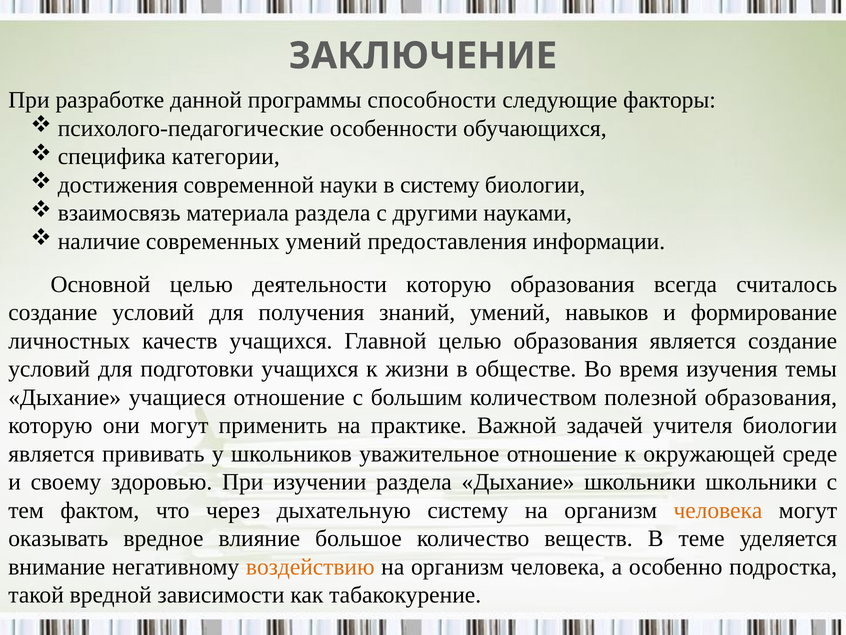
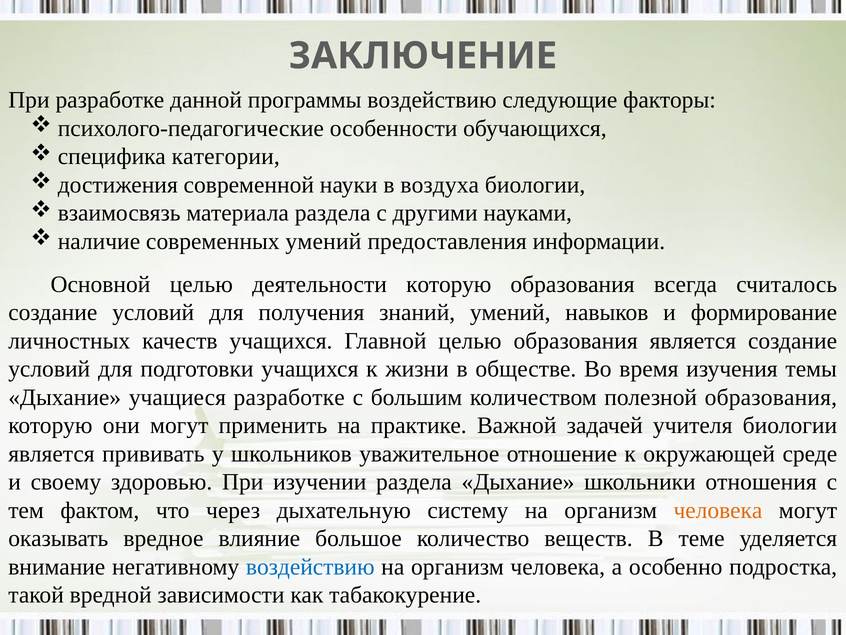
программы способности: способности -> воздействию
в систему: систему -> воздуха
учащиеся отношение: отношение -> разработке
школьники школьники: школьники -> отношения
воздействию at (310, 566) colour: orange -> blue
